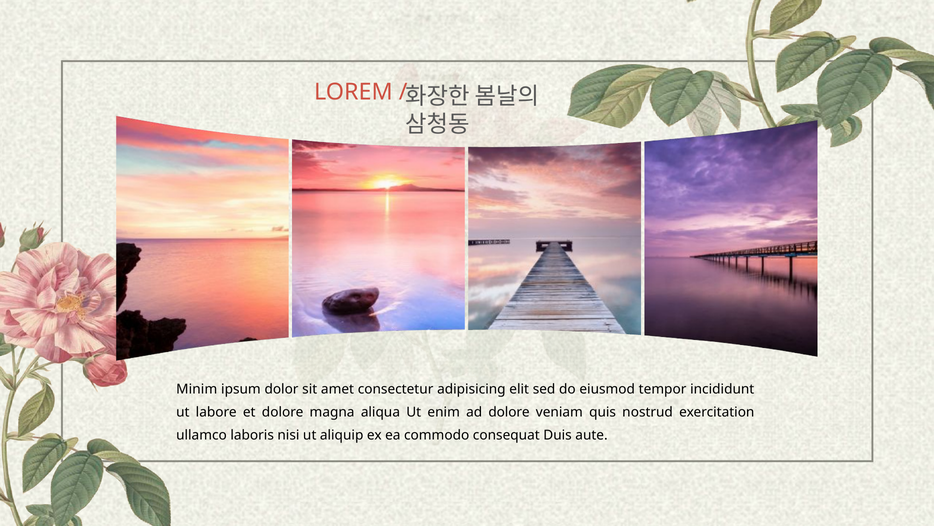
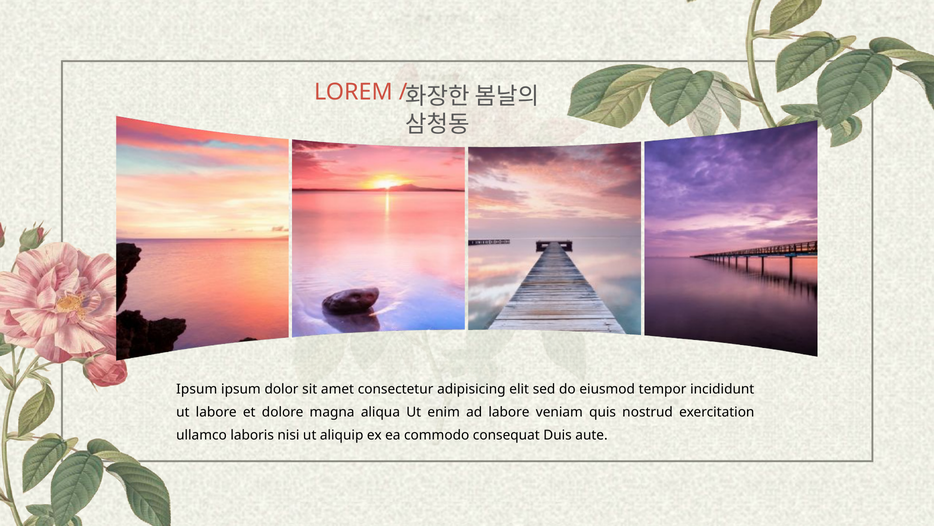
Minim at (197, 389): Minim -> Ipsum
ad dolore: dolore -> labore
